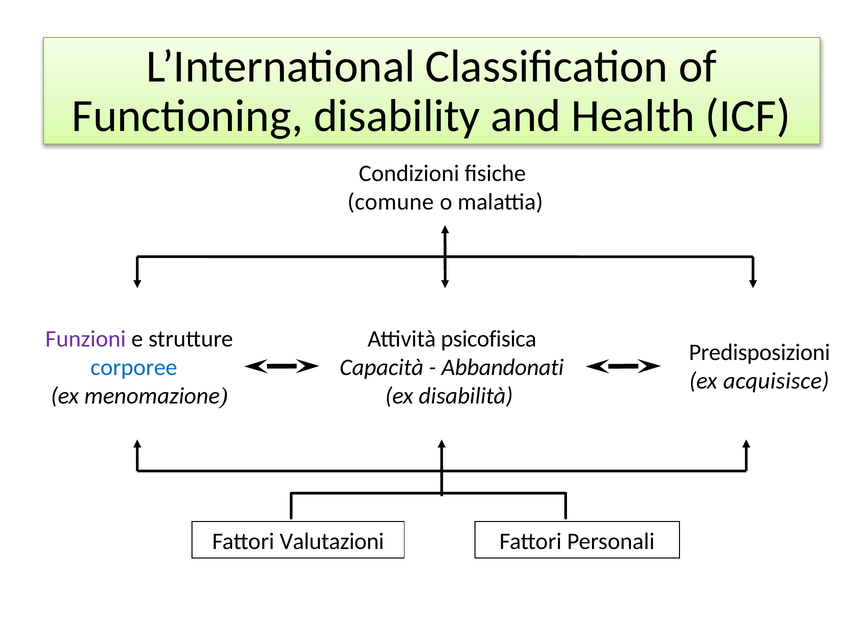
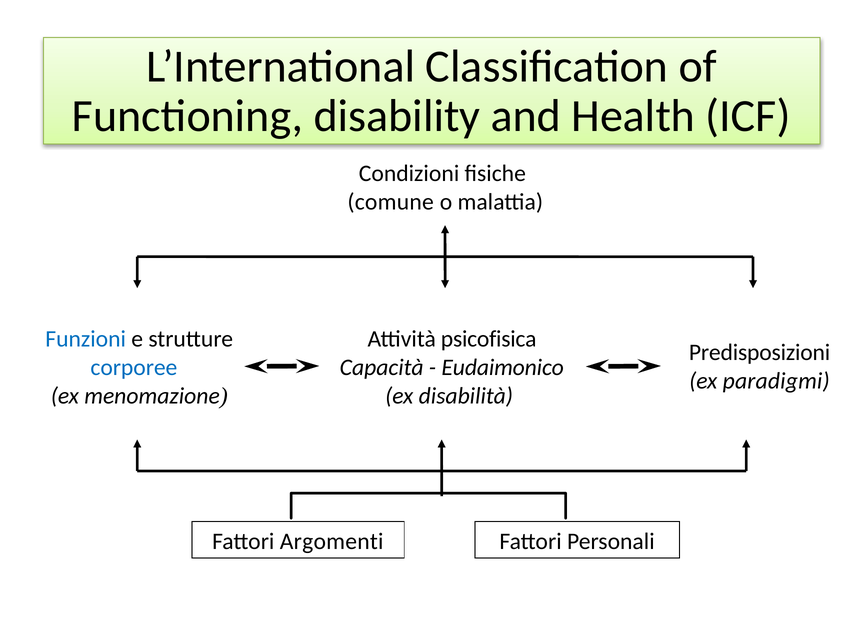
Funzioni colour: purple -> blue
Abbandonati: Abbandonati -> Eudaimonico
acquisisce: acquisisce -> paradigmi
Valutazioni: Valutazioni -> Argomenti
